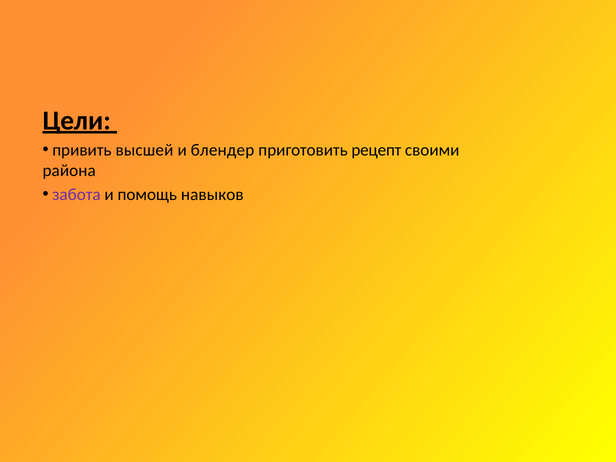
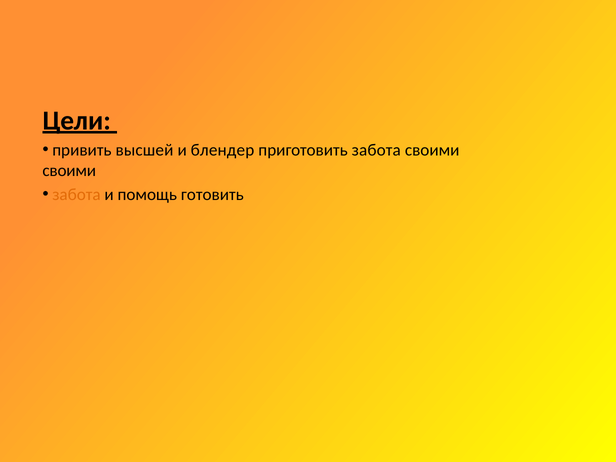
приготовить рецепт: рецепт -> забота
района at (69, 170): района -> своими
забота at (76, 194) colour: purple -> orange
навыков: навыков -> готовить
